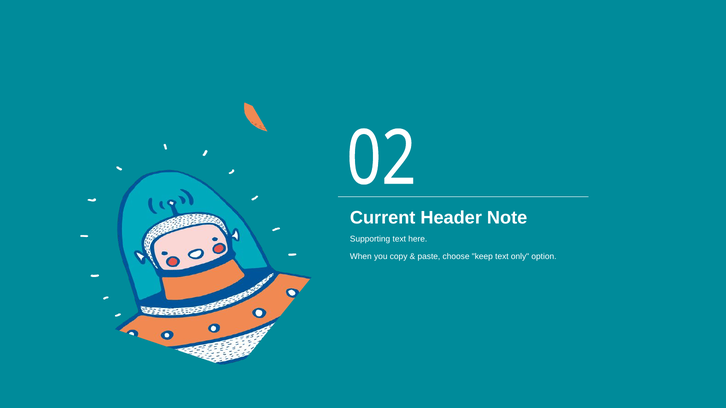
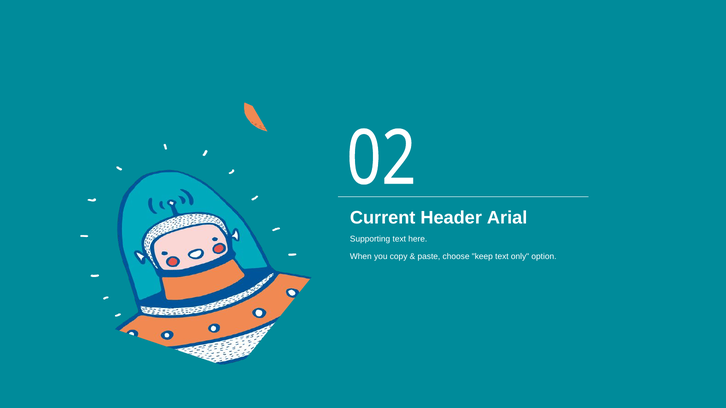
Note: Note -> Arial
